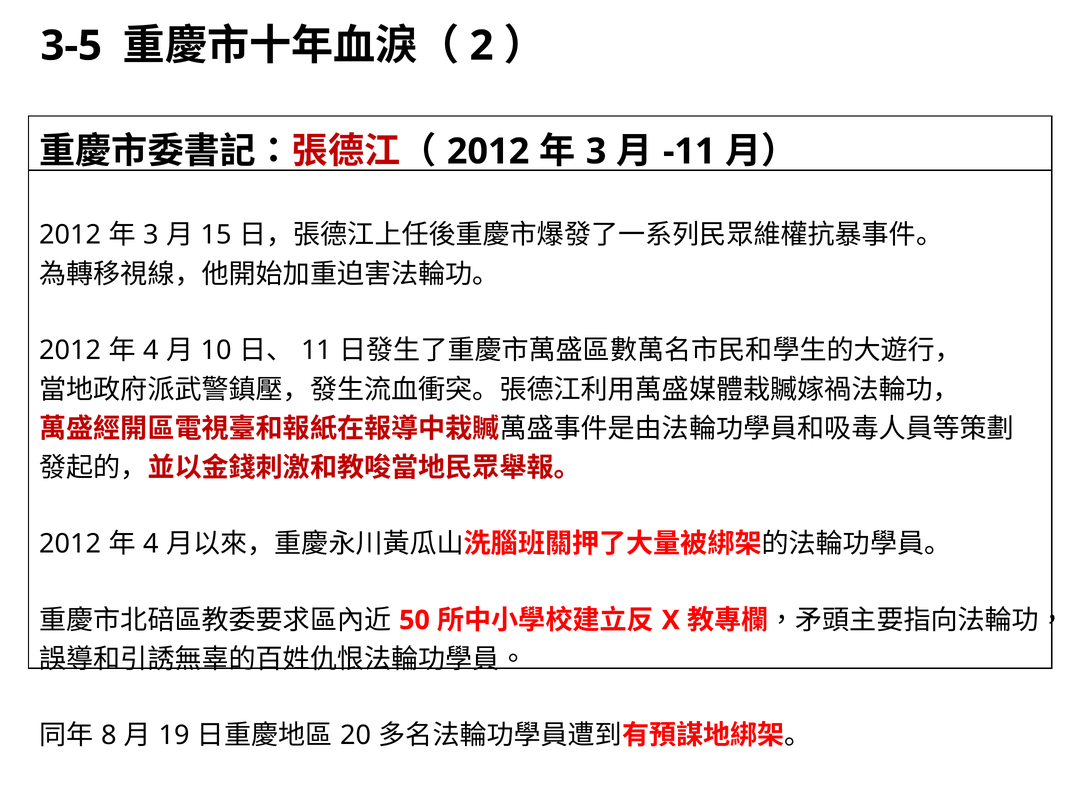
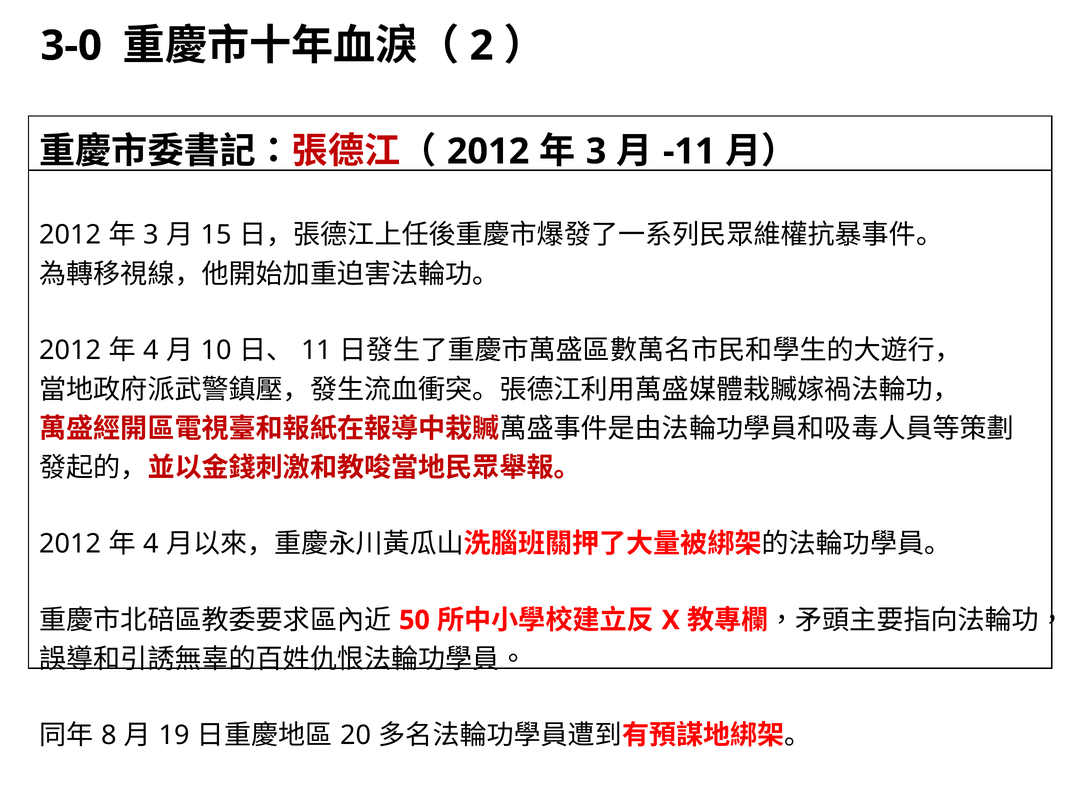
3-5: 3-5 -> 3-0
